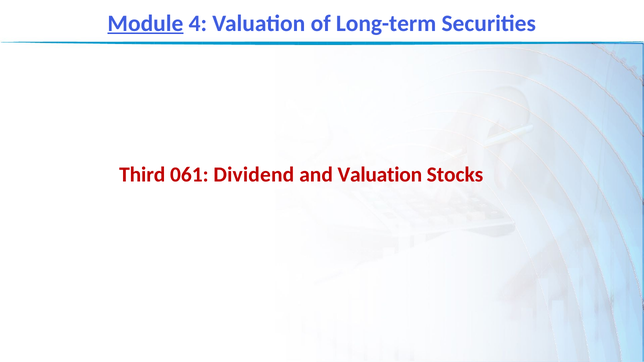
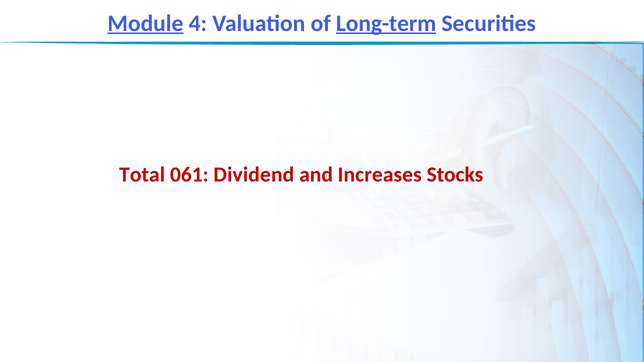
Long-term underline: none -> present
Third: Third -> Total
and Valuation: Valuation -> Increases
